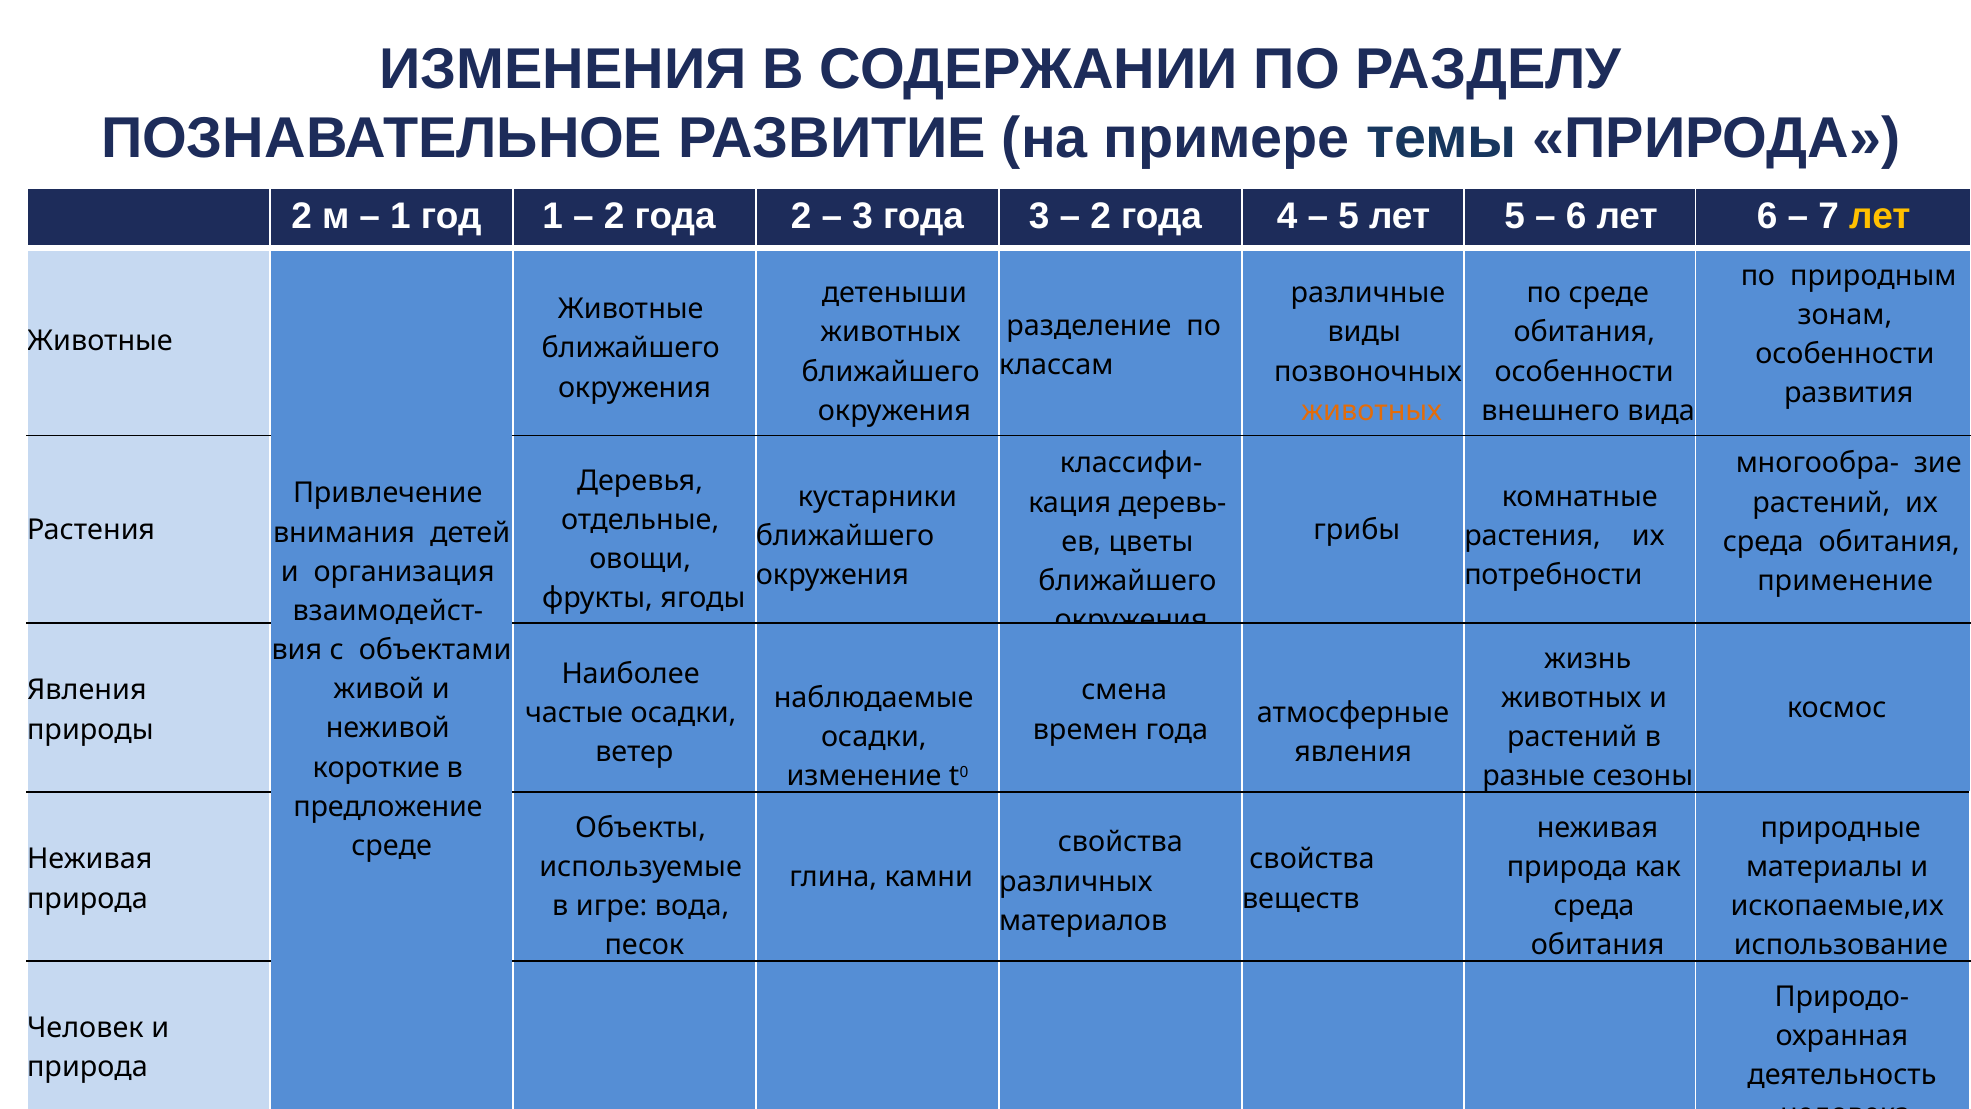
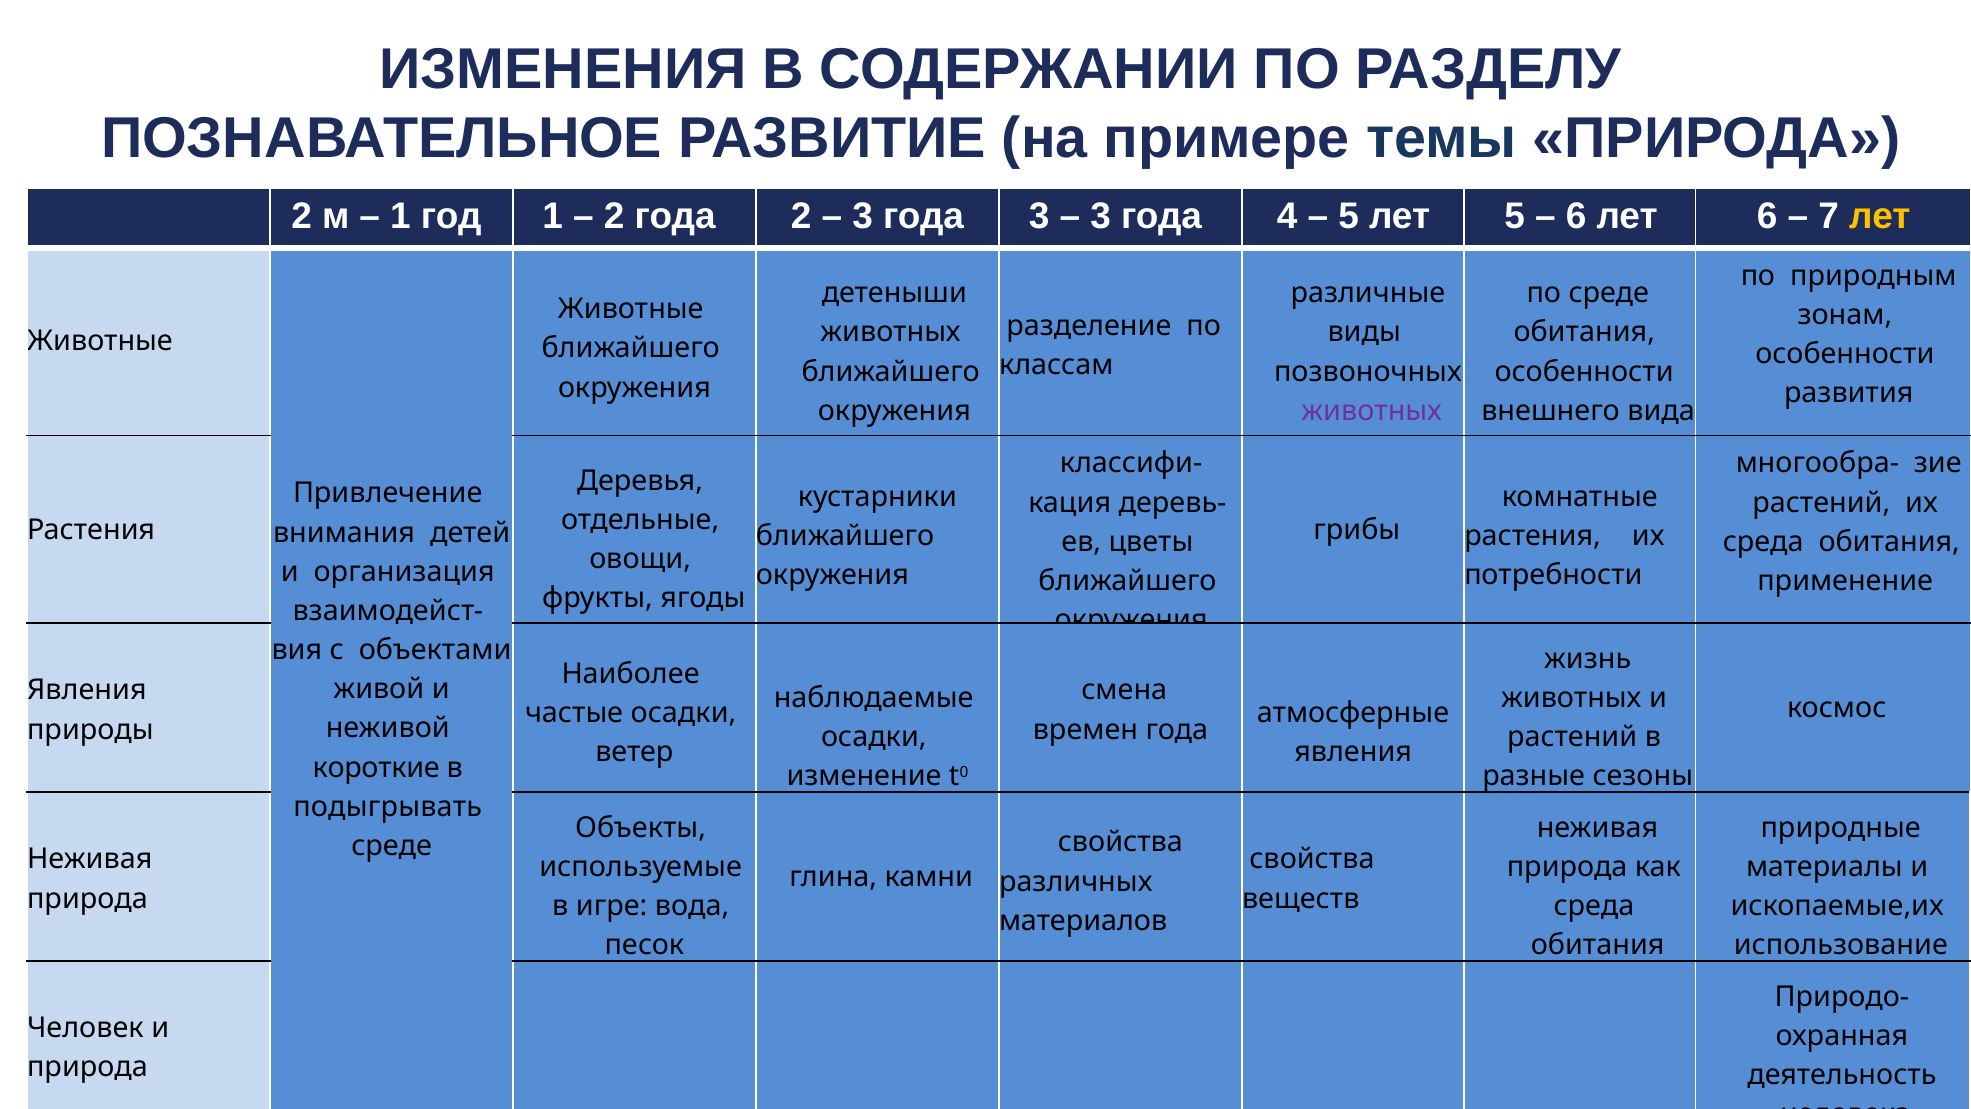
2 at (1101, 216): 2 -> 3
животных at (1372, 411) colour: orange -> purple
предложение: предложение -> подыгрывать
